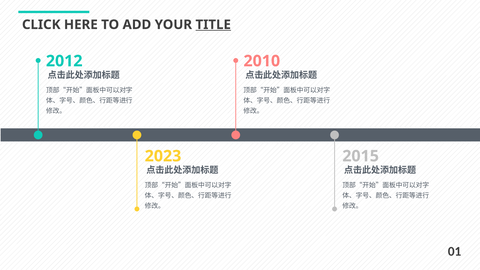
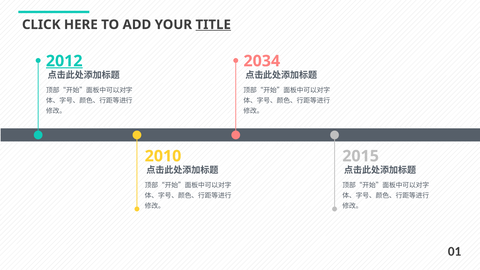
2012 underline: none -> present
2010: 2010 -> 2034
2023: 2023 -> 2010
